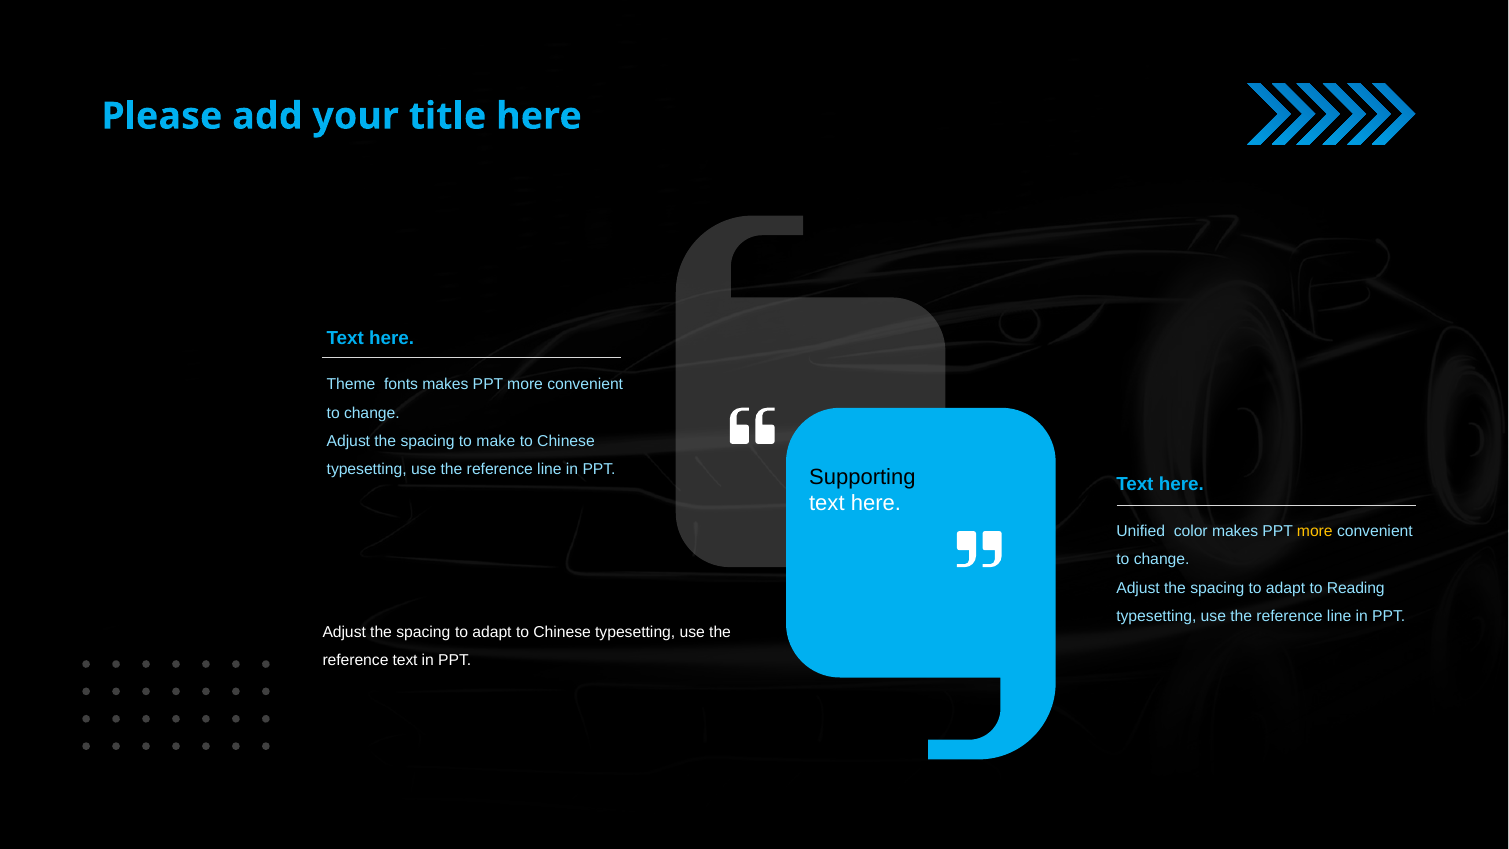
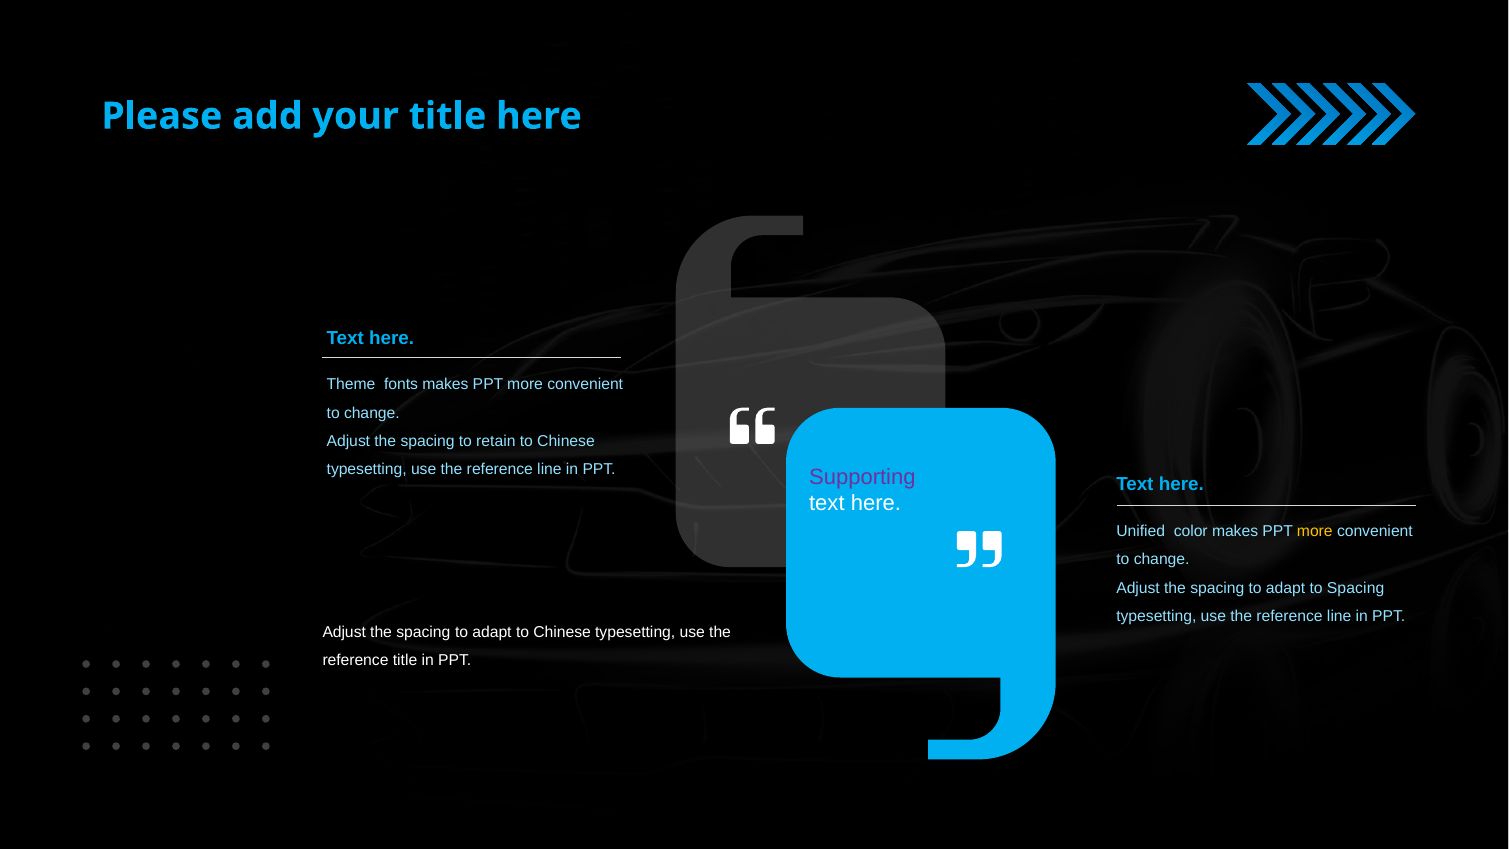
make: make -> retain
Supporting colour: black -> purple
to Reading: Reading -> Spacing
reference text: text -> title
